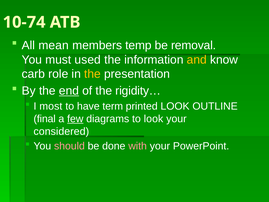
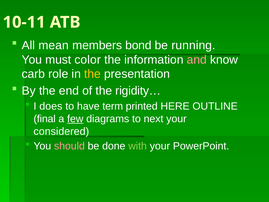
10-74: 10-74 -> 10-11
temp: temp -> bond
removal: removal -> running
used: used -> color
and colour: yellow -> pink
end underline: present -> none
most: most -> does
printed LOOK: LOOK -> HERE
to look: look -> next
with colour: pink -> light green
